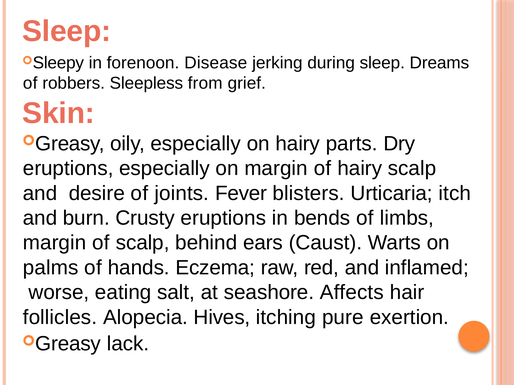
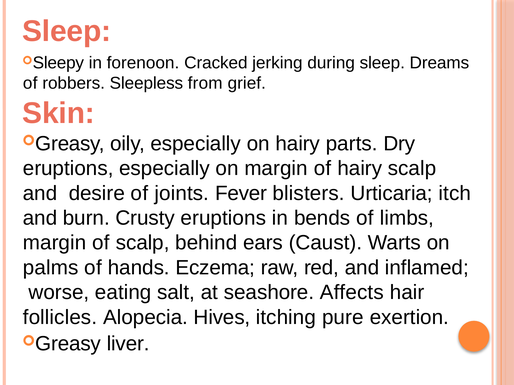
Disease: Disease -> Cracked
lack: lack -> liver
